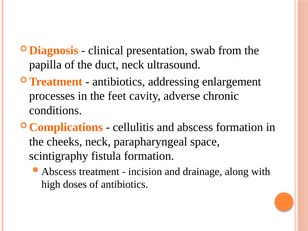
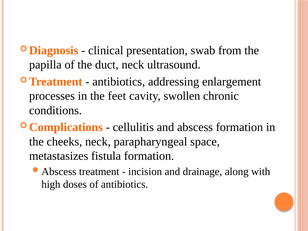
adverse: adverse -> swollen
scintigraphy: scintigraphy -> metastasizes
